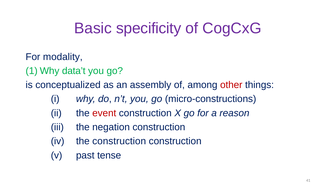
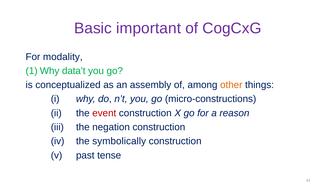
specificity: specificity -> important
other colour: red -> orange
the construction: construction -> symbolically
